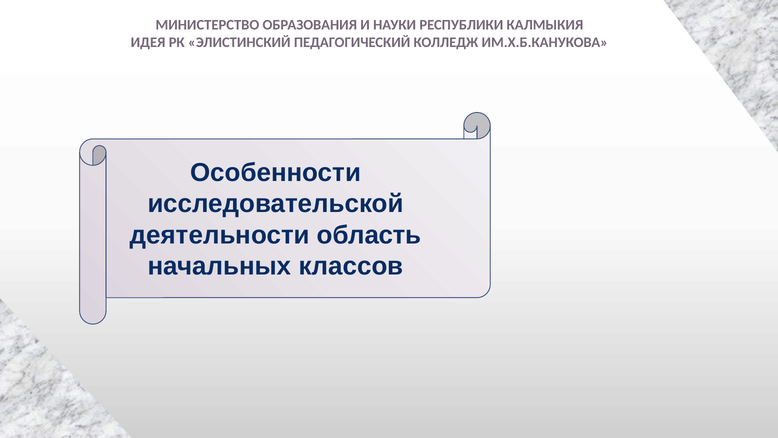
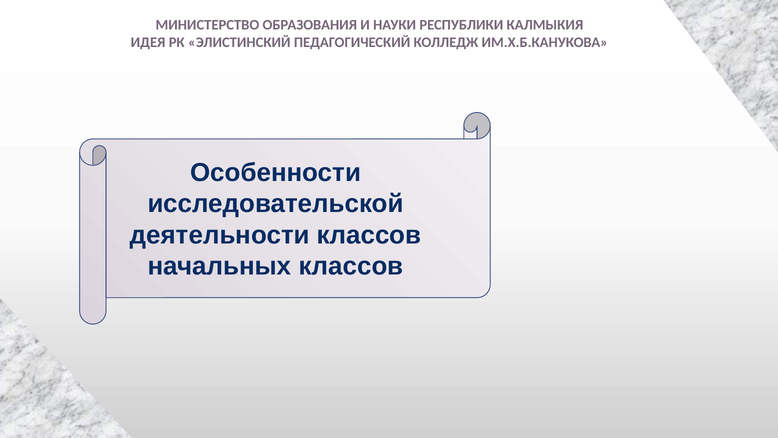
деятельности область: область -> классов
